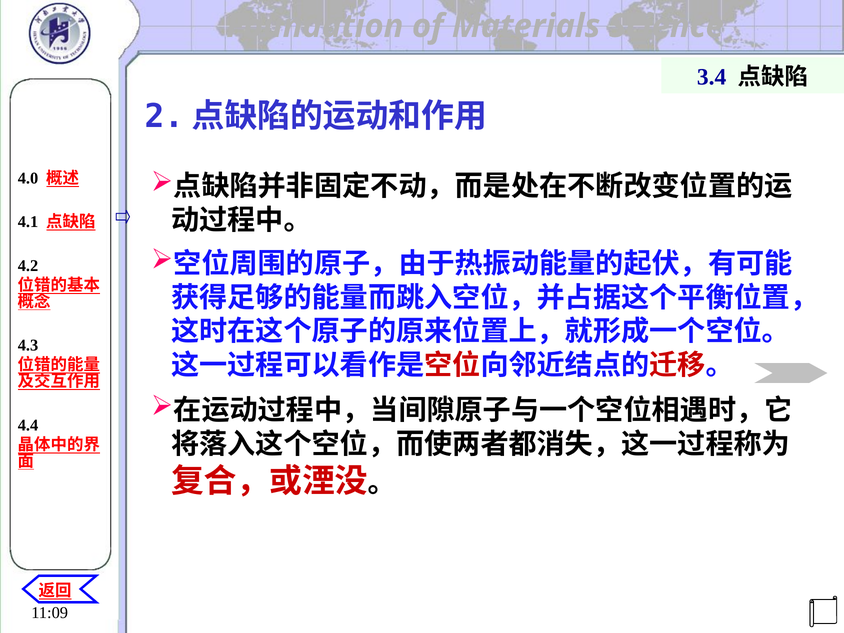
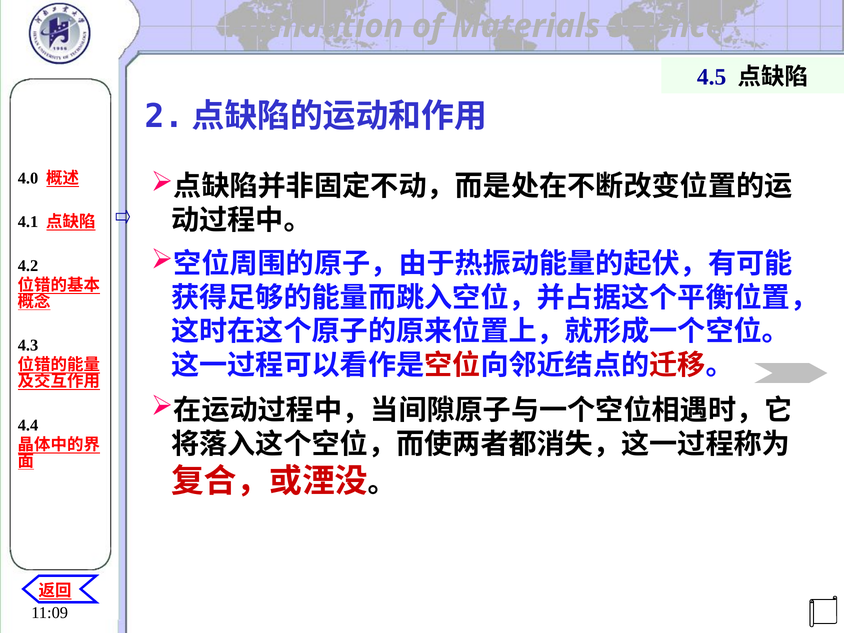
3.4: 3.4 -> 4.5
